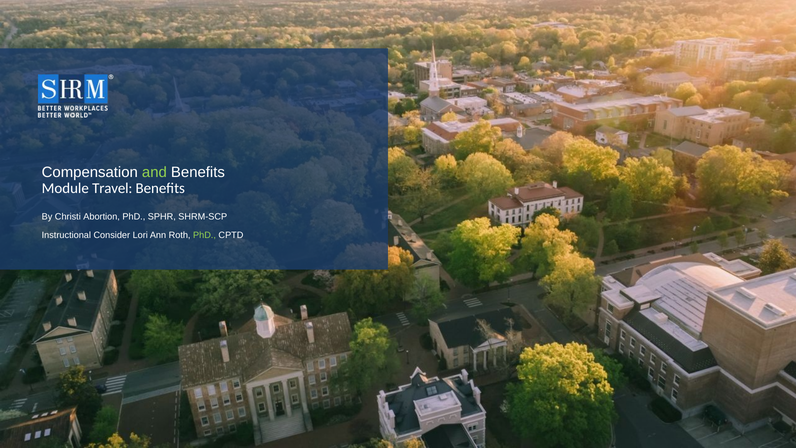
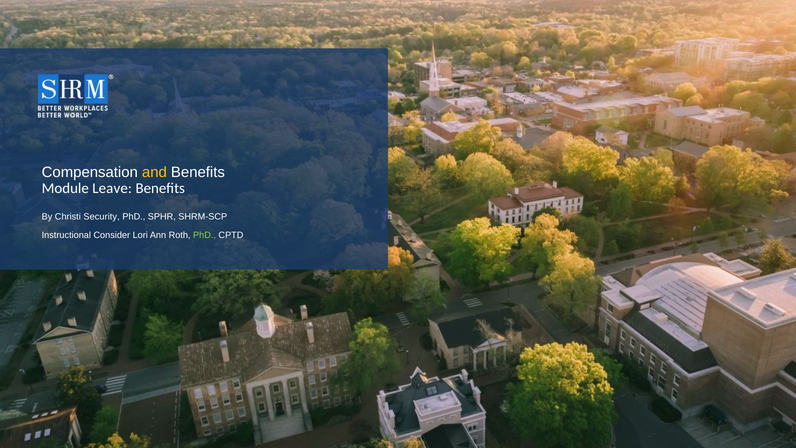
and colour: light green -> yellow
Travel: Travel -> Leave
Abortion: Abortion -> Security
